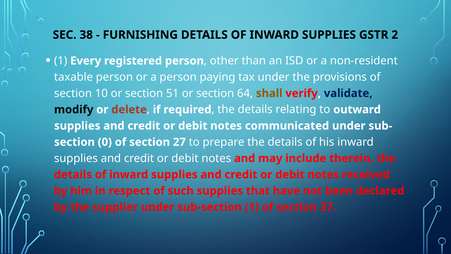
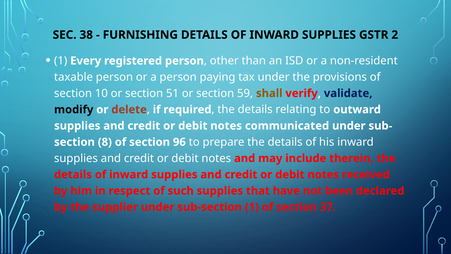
64: 64 -> 59
0: 0 -> 8
27: 27 -> 96
